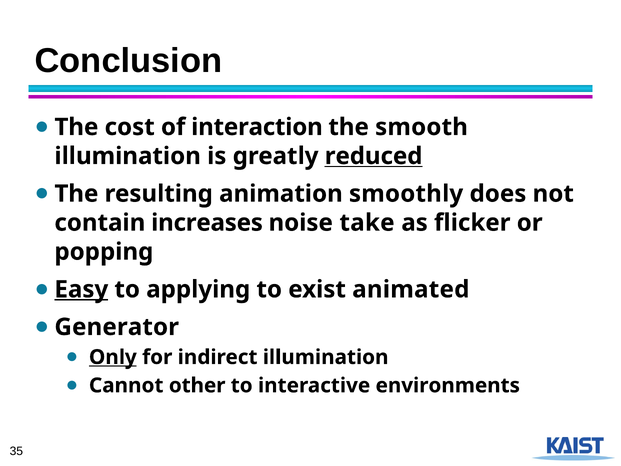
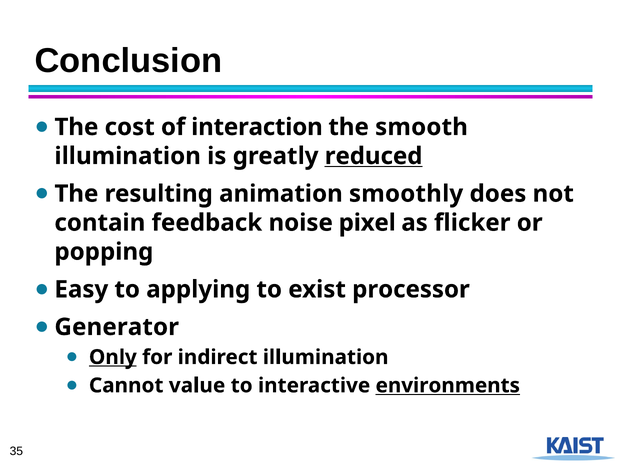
increases: increases -> feedback
take: take -> pixel
Easy underline: present -> none
animated: animated -> processor
other: other -> value
environments underline: none -> present
